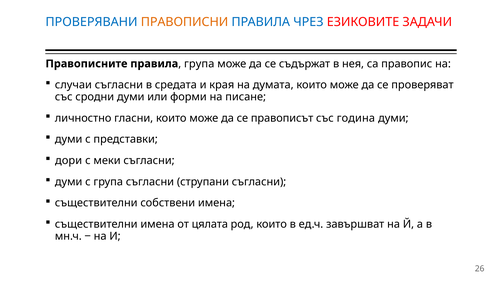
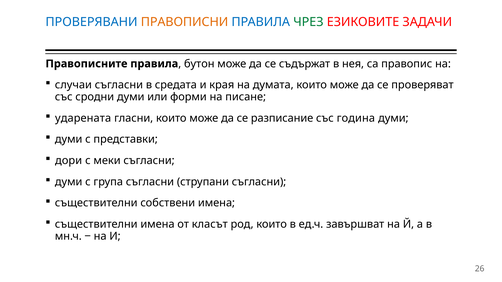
ЧРЕЗ colour: blue -> green
група at (199, 64): група -> бутон
личностно: личностно -> ударената
правописът: правописът -> разписание
цялата: цялата -> класът
